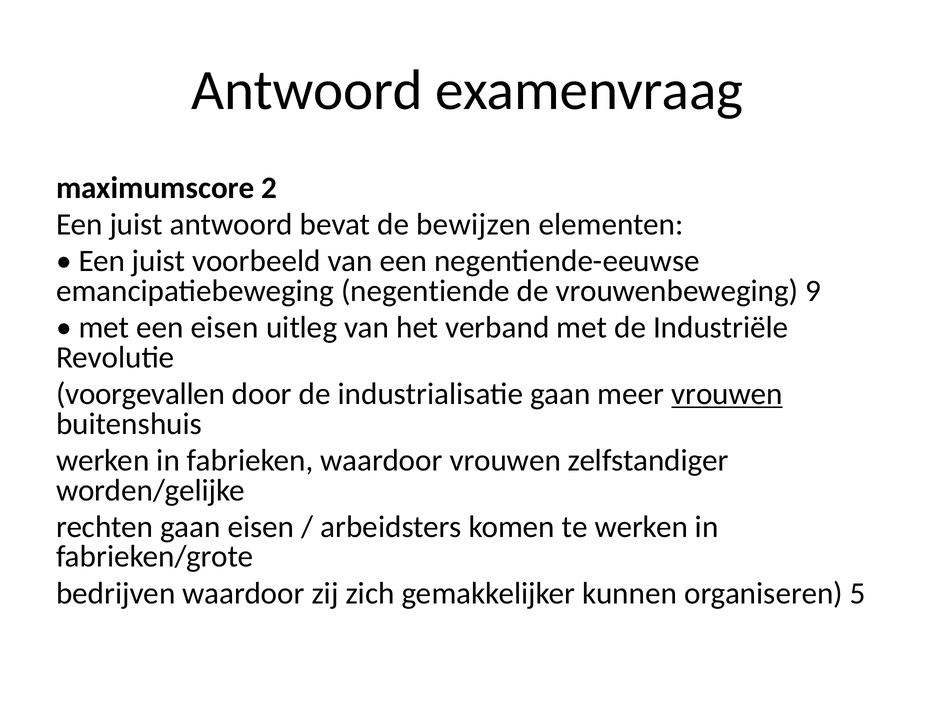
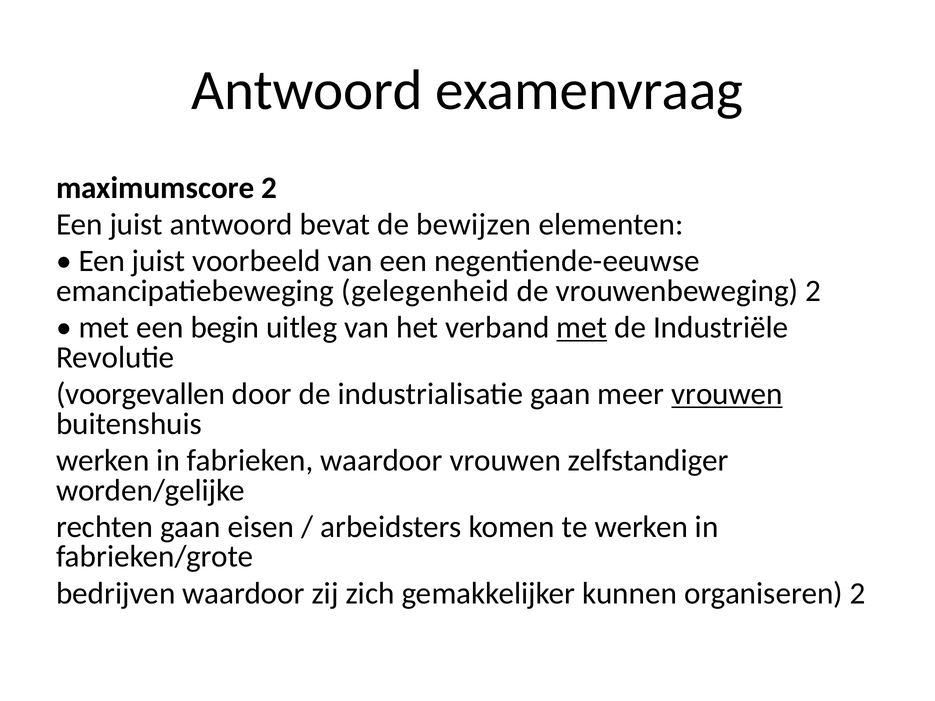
negentiende: negentiende -> gelegenheid
vrouwenbeweging 9: 9 -> 2
een eisen: eisen -> begin
met at (582, 328) underline: none -> present
organiseren 5: 5 -> 2
